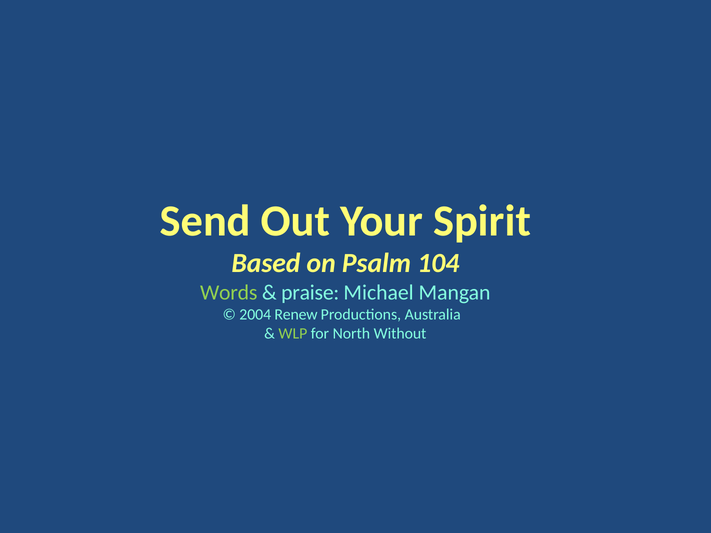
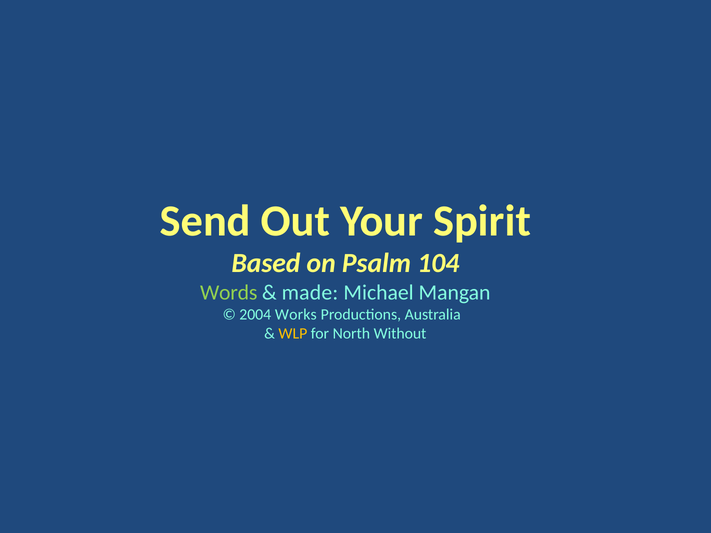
praise: praise -> made
Renew: Renew -> Works
WLP colour: light green -> yellow
